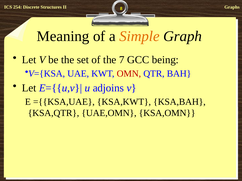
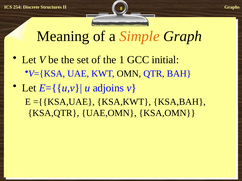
7: 7 -> 1
being: being -> initial
OMN colour: red -> black
